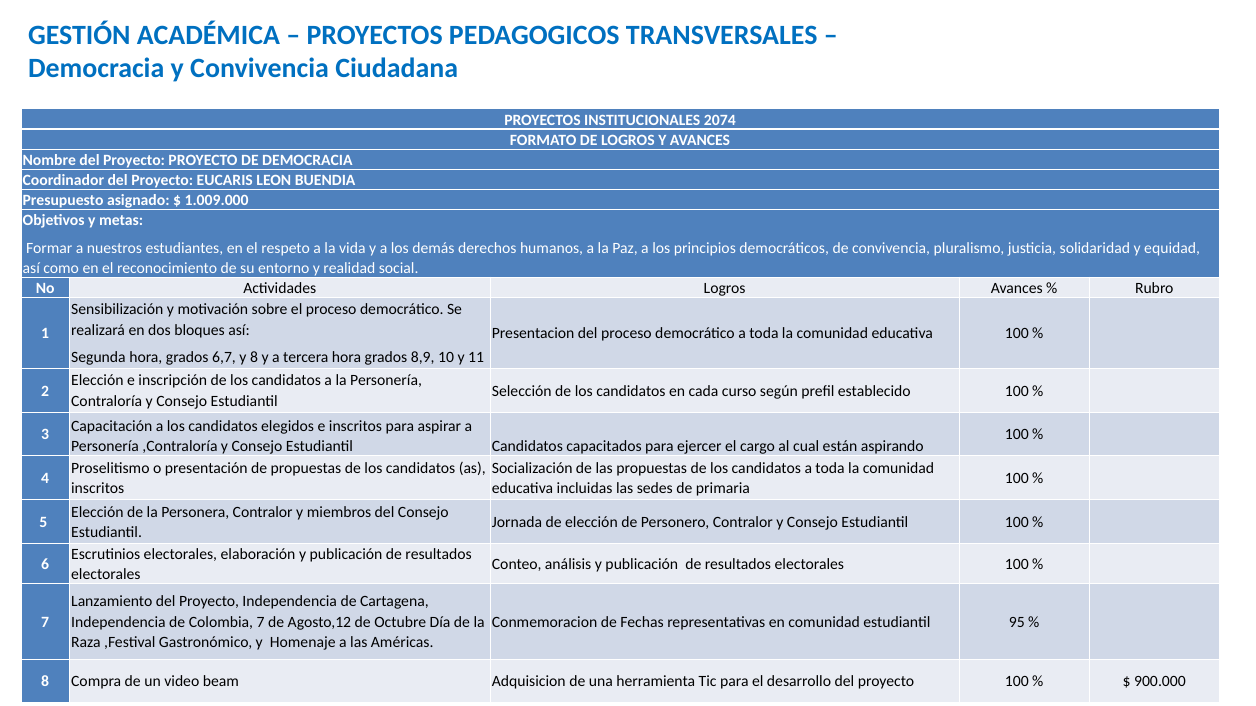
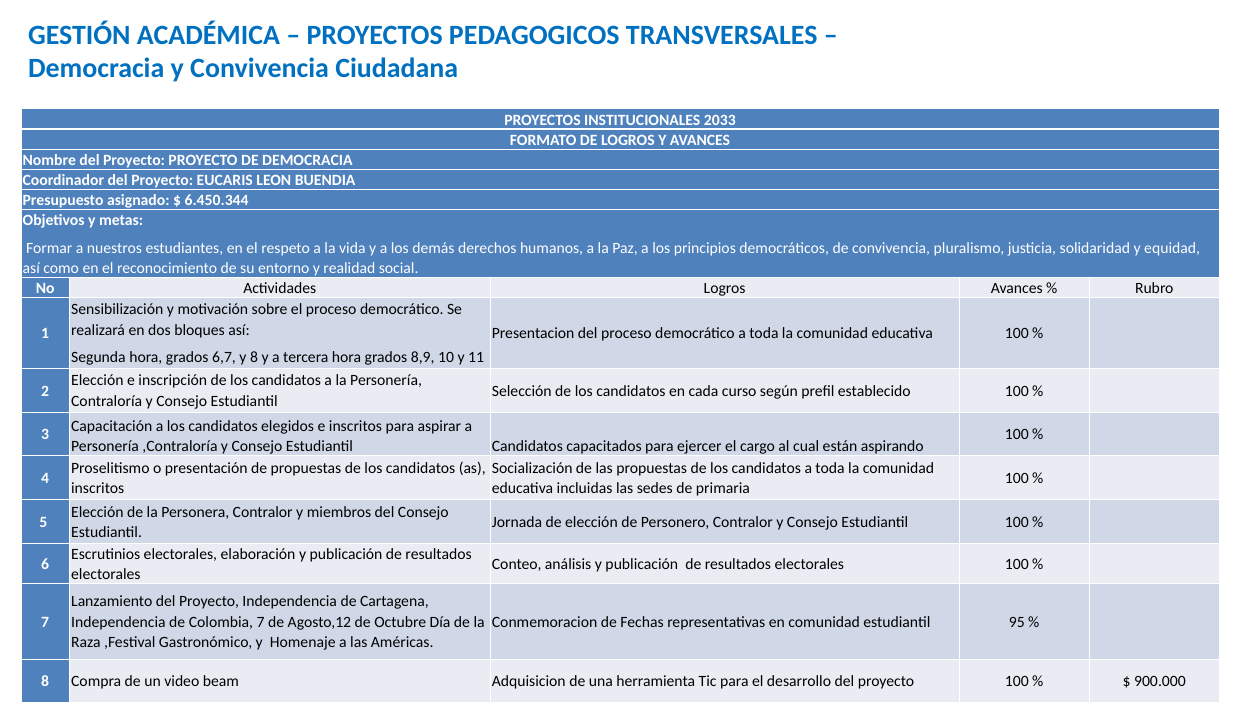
2074: 2074 -> 2033
1.009.000: 1.009.000 -> 6.450.344
